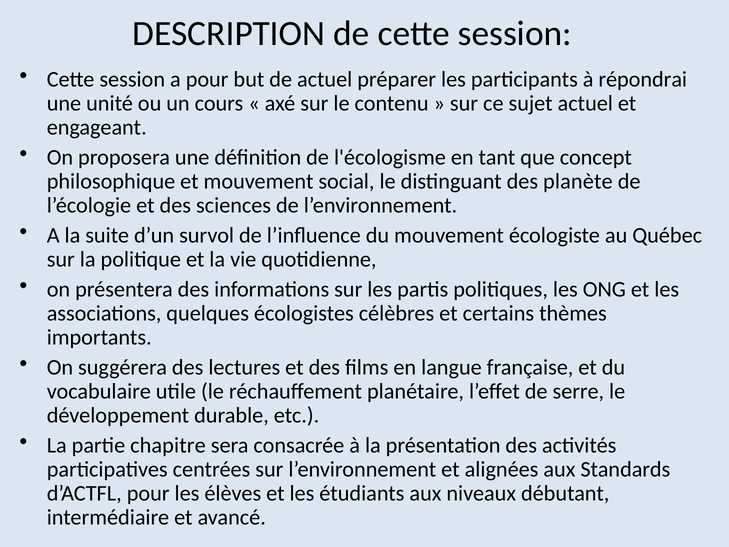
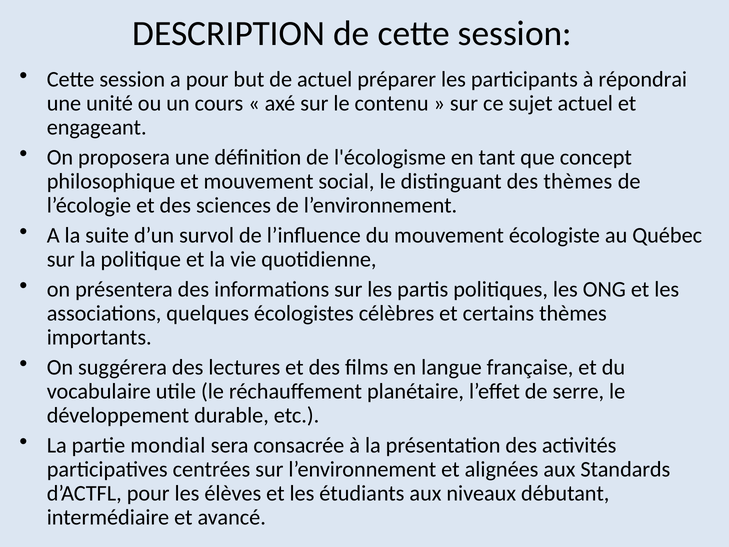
des planète: planète -> thèmes
chapitre: chapitre -> mondial
